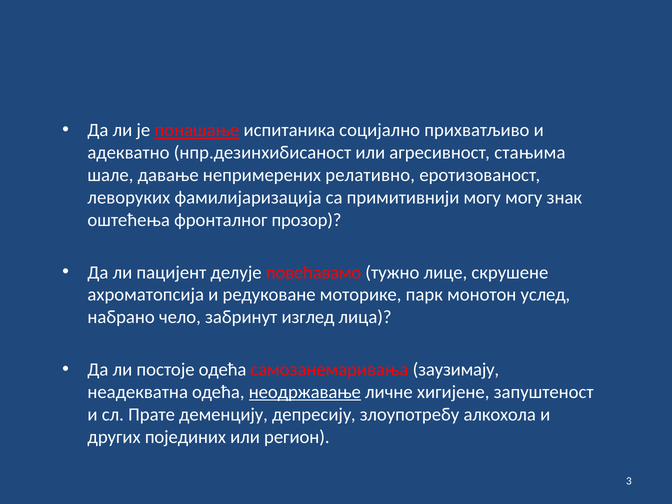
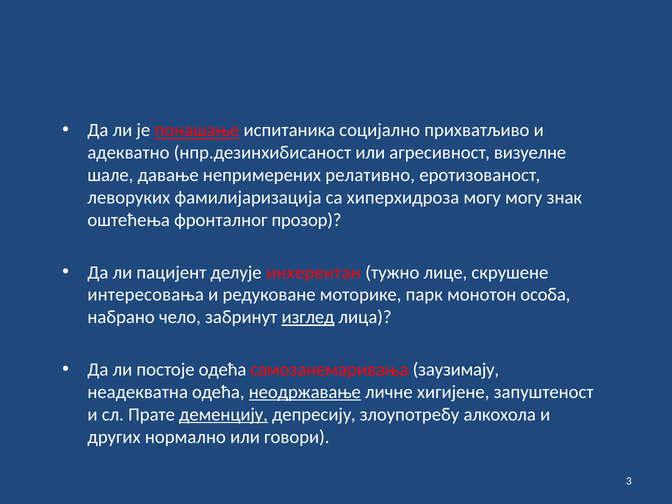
стањима: стањима -> визуелне
примитивнији: примитивнији -> хиперхидроза
повећавамо: повећавамо -> инхерентан
ахроматопсија: ахроматопсија -> интересовања
услед: услед -> особа
изглед underline: none -> present
деменцију underline: none -> present
појединих: појединих -> нормално
регион: регион -> говори
